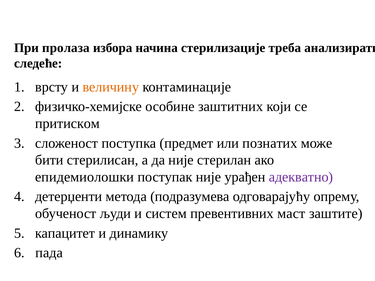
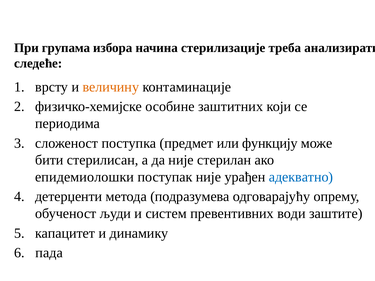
пролаза: пролаза -> групама
притиском: притиском -> периодима
познатих: познатих -> функцију
адекватно colour: purple -> blue
маст: маст -> води
